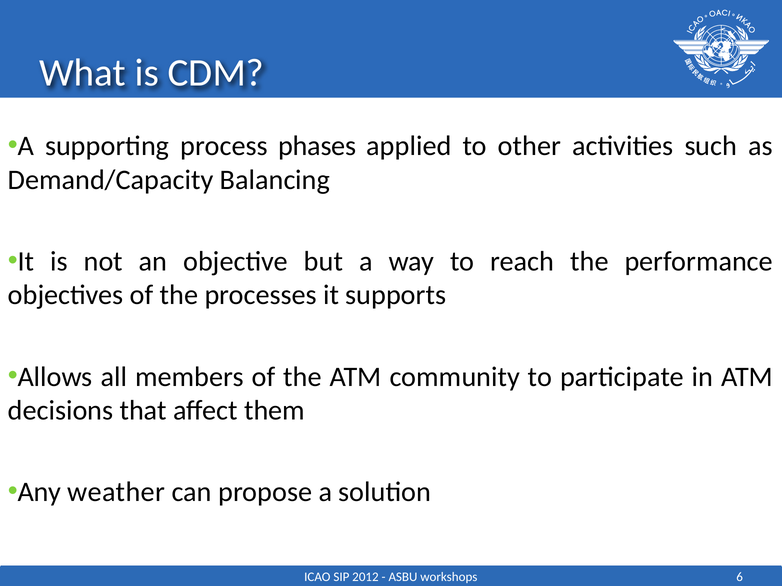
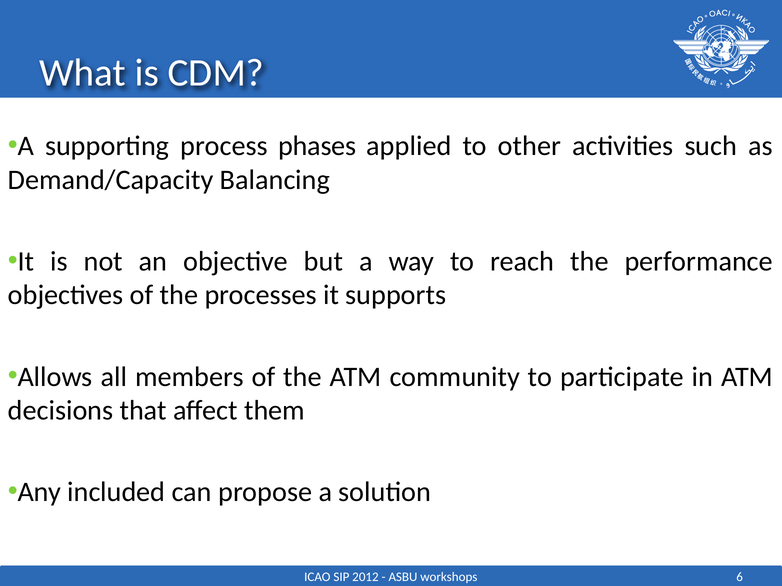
weather: weather -> included
